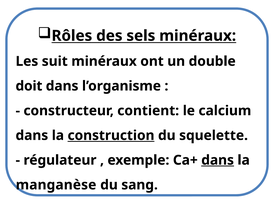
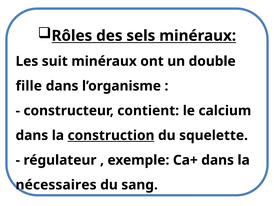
doit: doit -> fille
dans at (218, 160) underline: present -> none
manganèse: manganèse -> nécessaires
